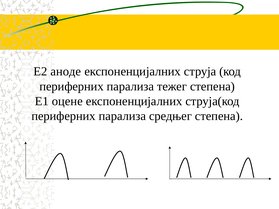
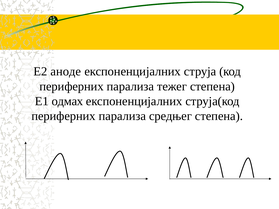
оцене: оцене -> одмах
